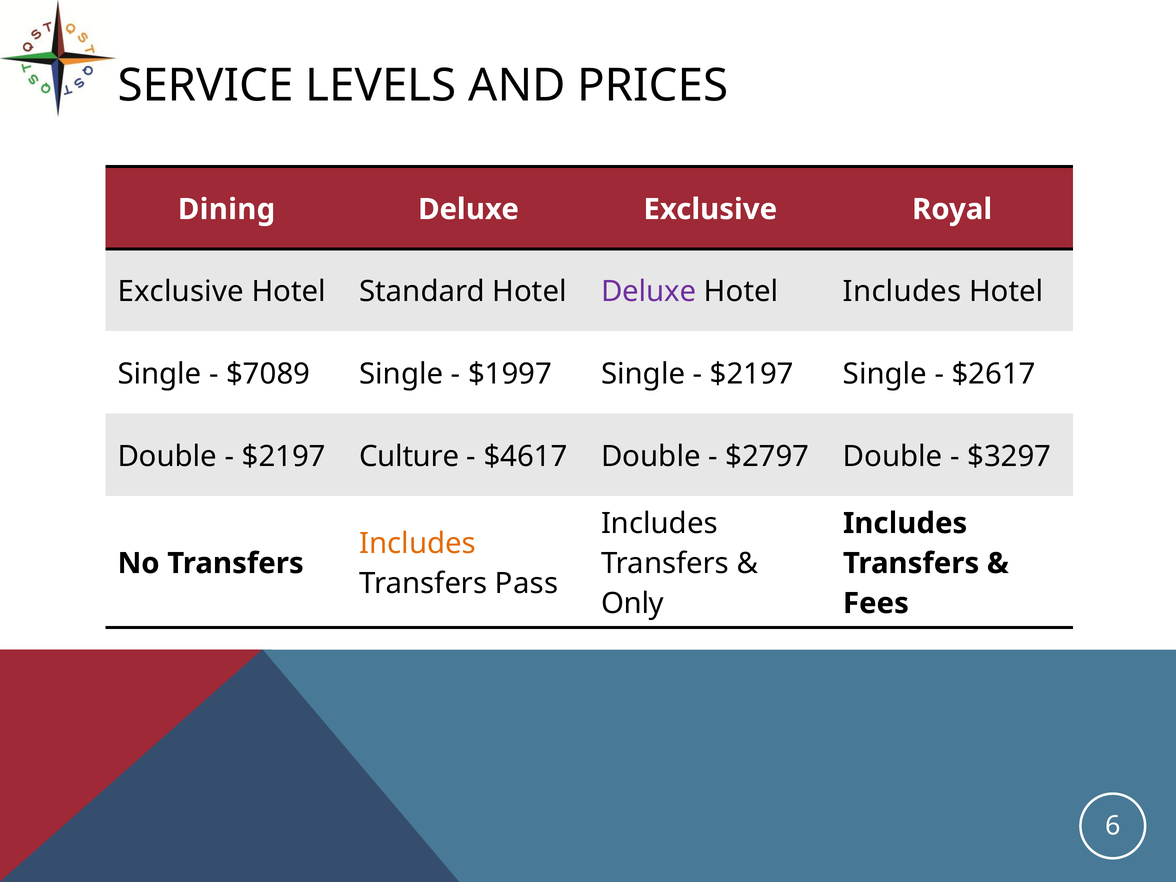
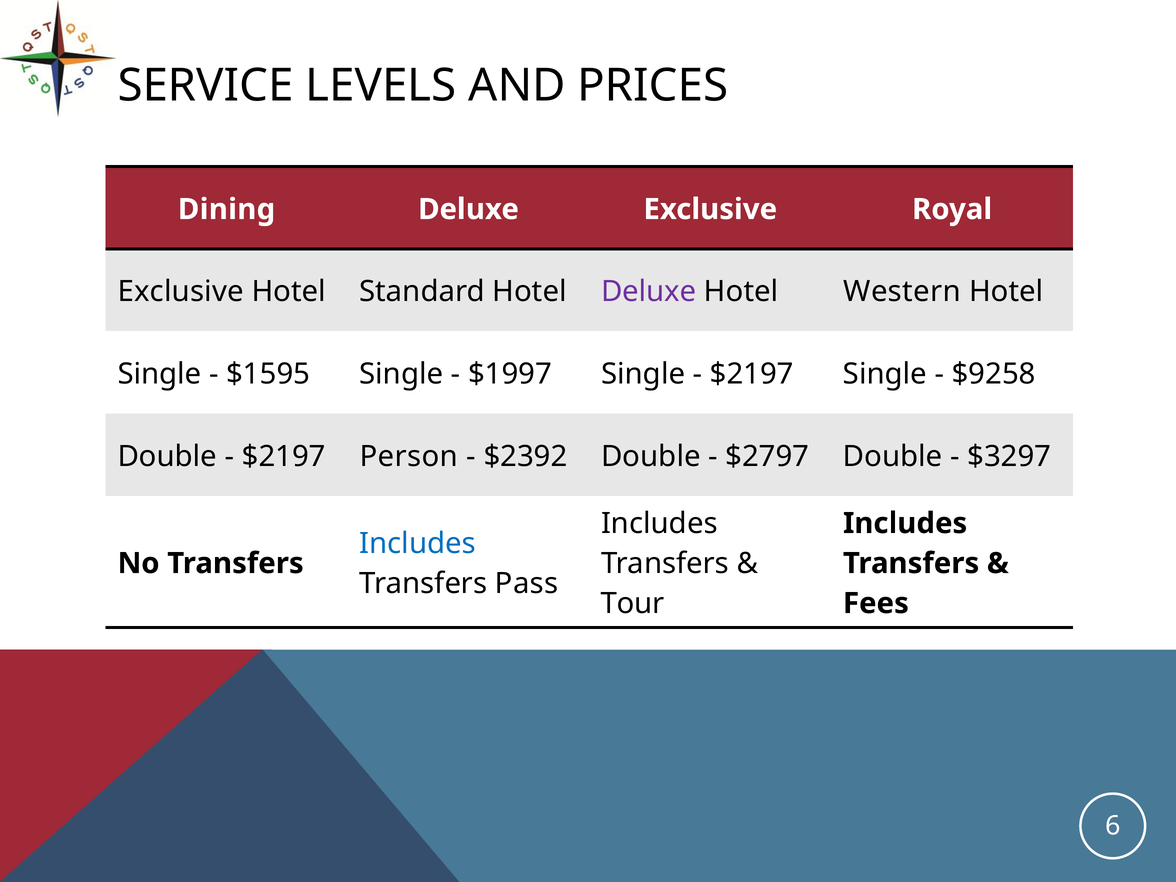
Hotel Includes: Includes -> Western
$7089: $7089 -> $1595
$2617: $2617 -> $9258
Culture: Culture -> Person
$4617: $4617 -> $2392
Includes at (418, 543) colour: orange -> blue
Only: Only -> Tour
